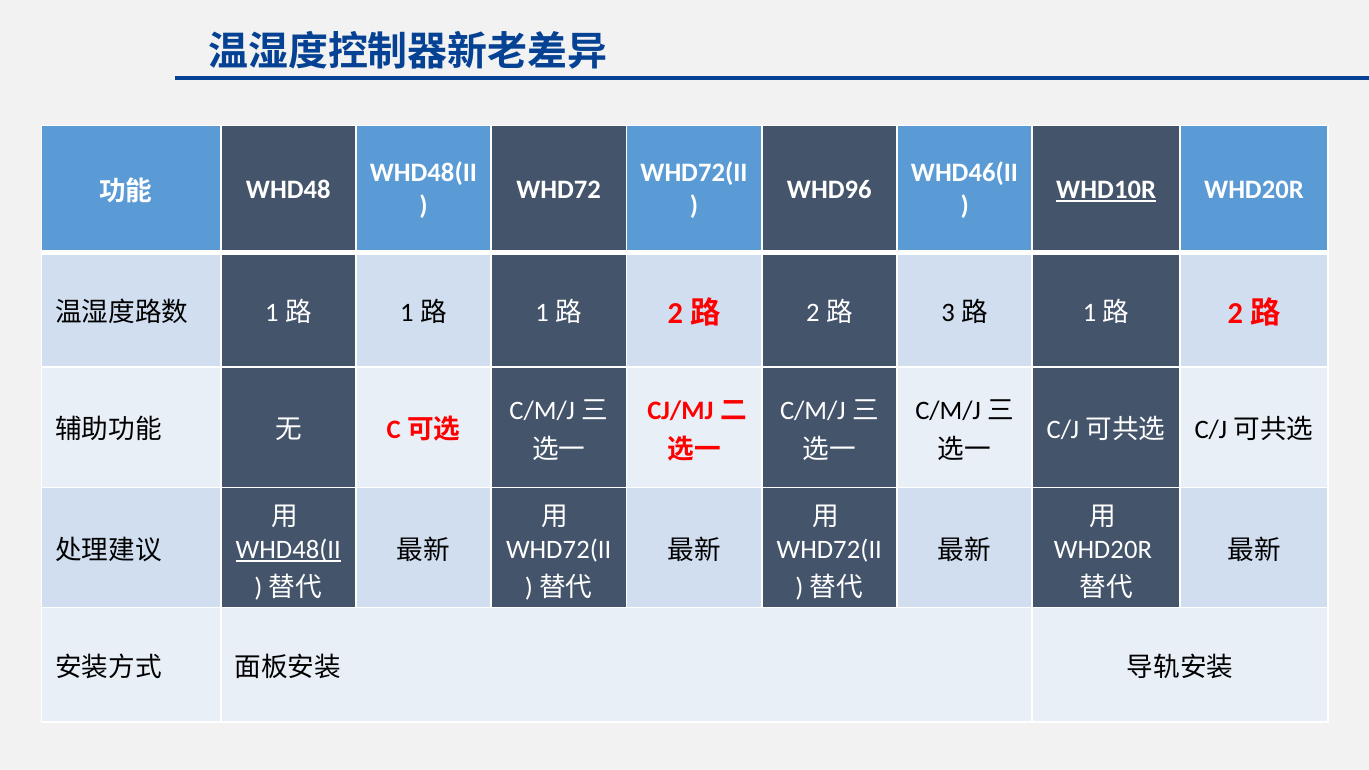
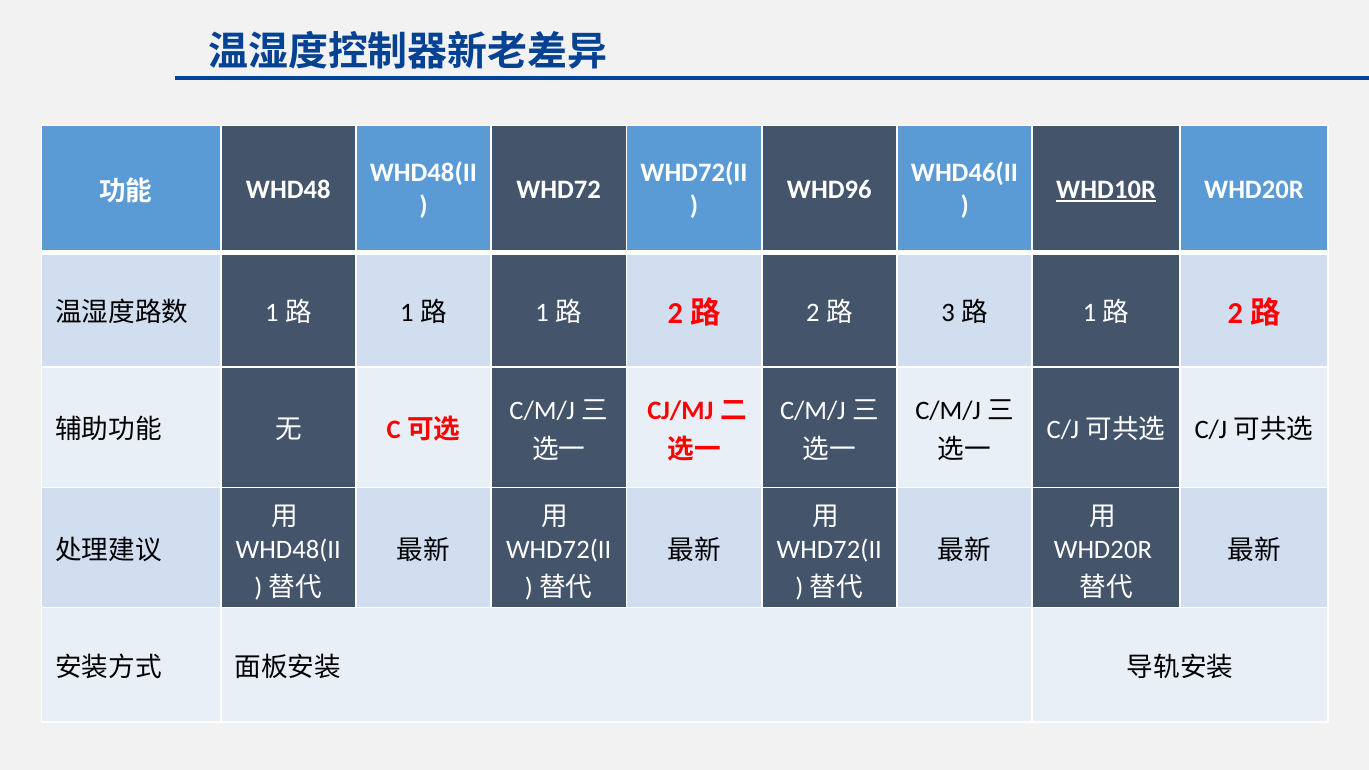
WHD48(II at (288, 550) underline: present -> none
